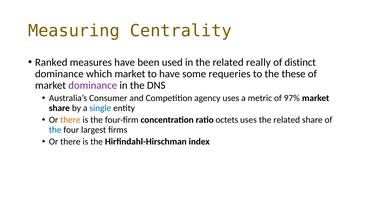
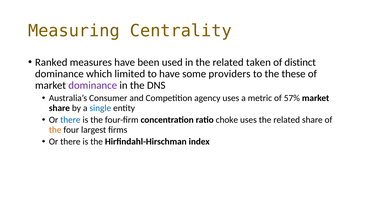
really: really -> taken
which market: market -> limited
requeries: requeries -> providers
97%: 97% -> 57%
there at (70, 120) colour: orange -> blue
octets: octets -> choke
the at (55, 130) colour: blue -> orange
